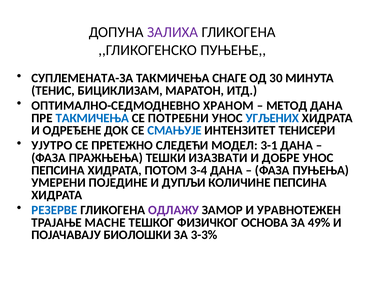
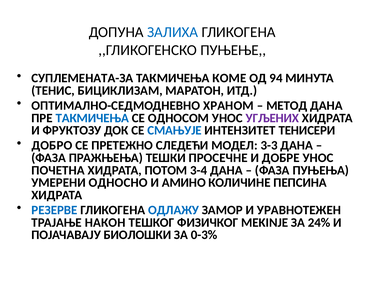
ЗАЛИХА colour: purple -> blue
СНАГЕ: СНАГЕ -> КОМЕ
30: 30 -> 94
ПОТРЕБНИ: ПОТРЕБНИ -> ОДНОСОМ
УГЉЕНИХ colour: blue -> purple
ОДРЕЂЕНЕ: ОДРЕЂЕНЕ -> ФРУКТОЗУ
УЈУТРО: УЈУТРО -> ДОБРО
3-1: 3-1 -> 3-3
ИЗАЗВАТИ: ИЗАЗВАТИ -> ПРОСЕЧНЕ
ПЕПСИНА at (58, 170): ПЕПСИНА -> ПОЧЕТНА
ПОЈЕДИНЕ: ПОЈЕДИНЕ -> ОДНОСНО
ДУПЉИ: ДУПЉИ -> АМИНО
ОДЛАЖУ colour: purple -> blue
МАСНЕ: МАСНЕ -> НАКОН
ОСНОВА: ОСНОВА -> MEKINJE
49%: 49% -> 24%
3-3%: 3-3% -> 0-3%
